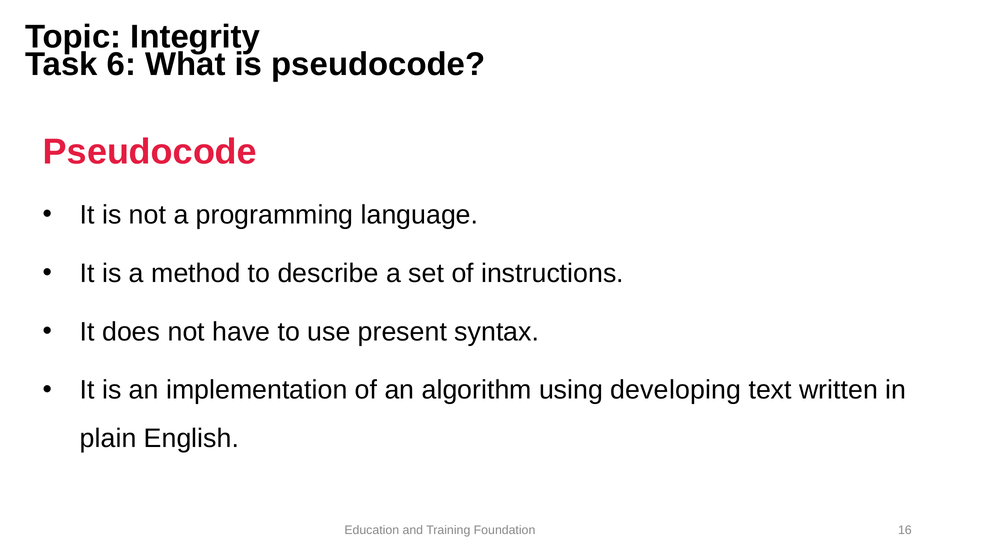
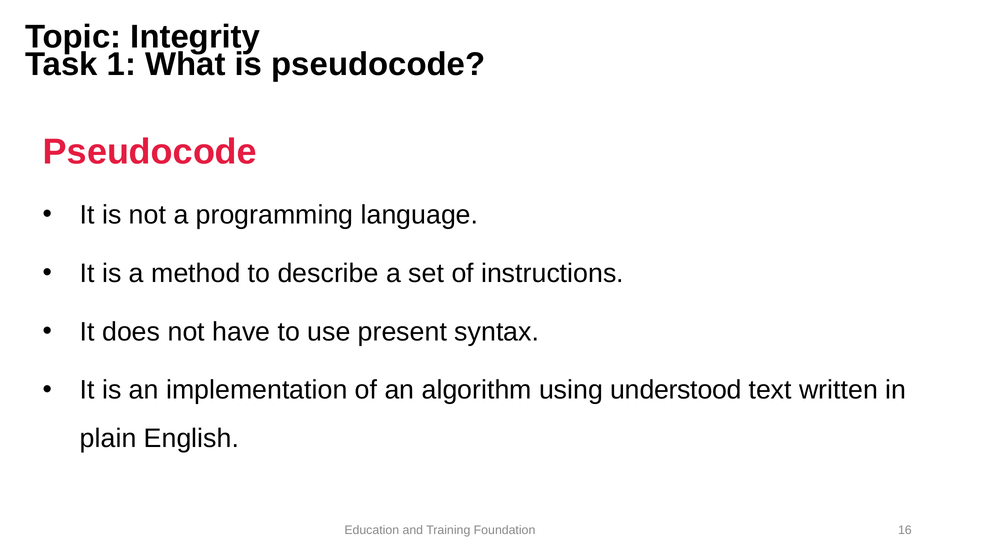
6: 6 -> 1
developing: developing -> understood
